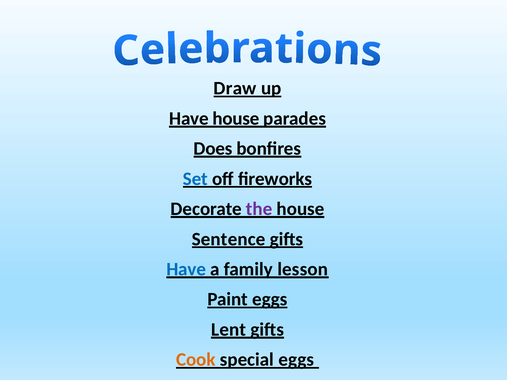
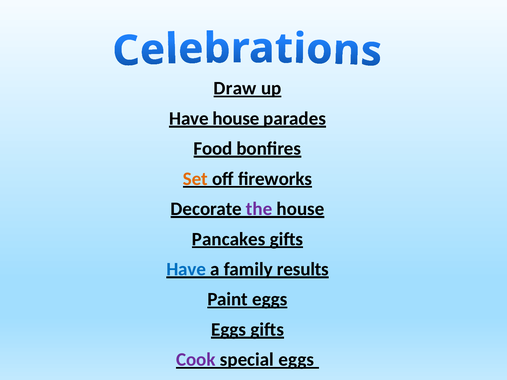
Does: Does -> Food
Set colour: blue -> orange
Sentence: Sentence -> Pancakes
lesson: lesson -> results
Lent at (229, 330): Lent -> Eggs
Cook colour: orange -> purple
